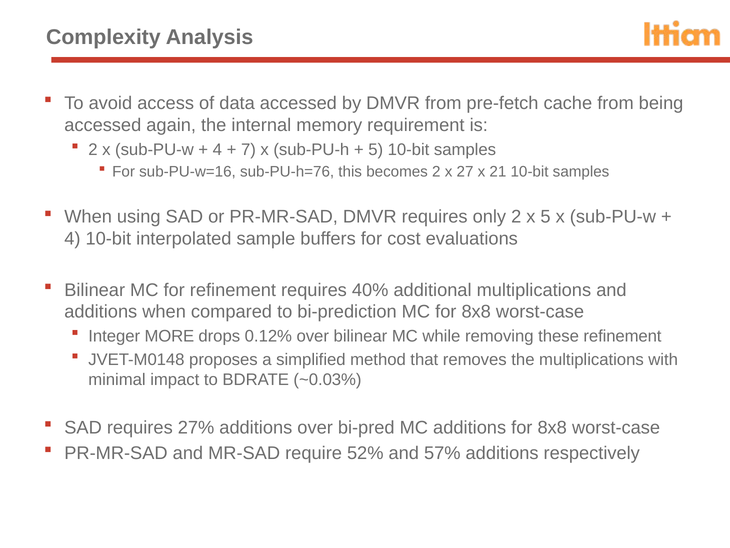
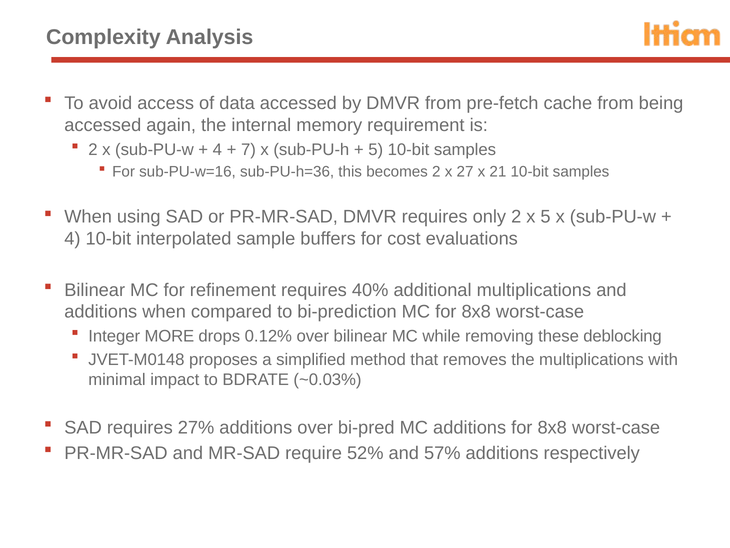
sub-PU-h=76: sub-PU-h=76 -> sub-PU-h=36
these refinement: refinement -> deblocking
